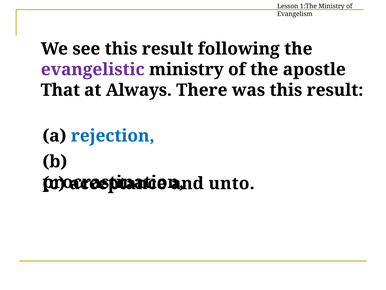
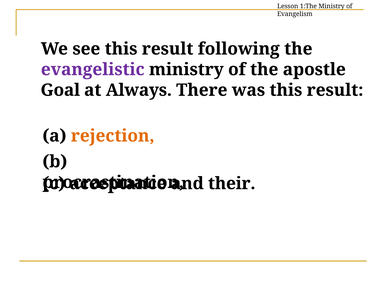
That: That -> Goal
rejection colour: blue -> orange
unto: unto -> their
